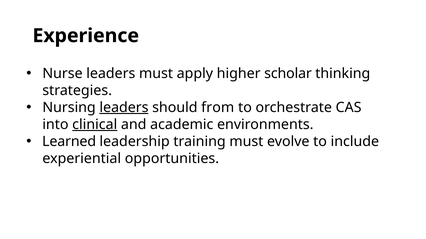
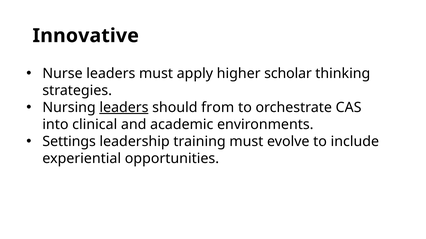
Experience: Experience -> Innovative
clinical underline: present -> none
Learned: Learned -> Settings
